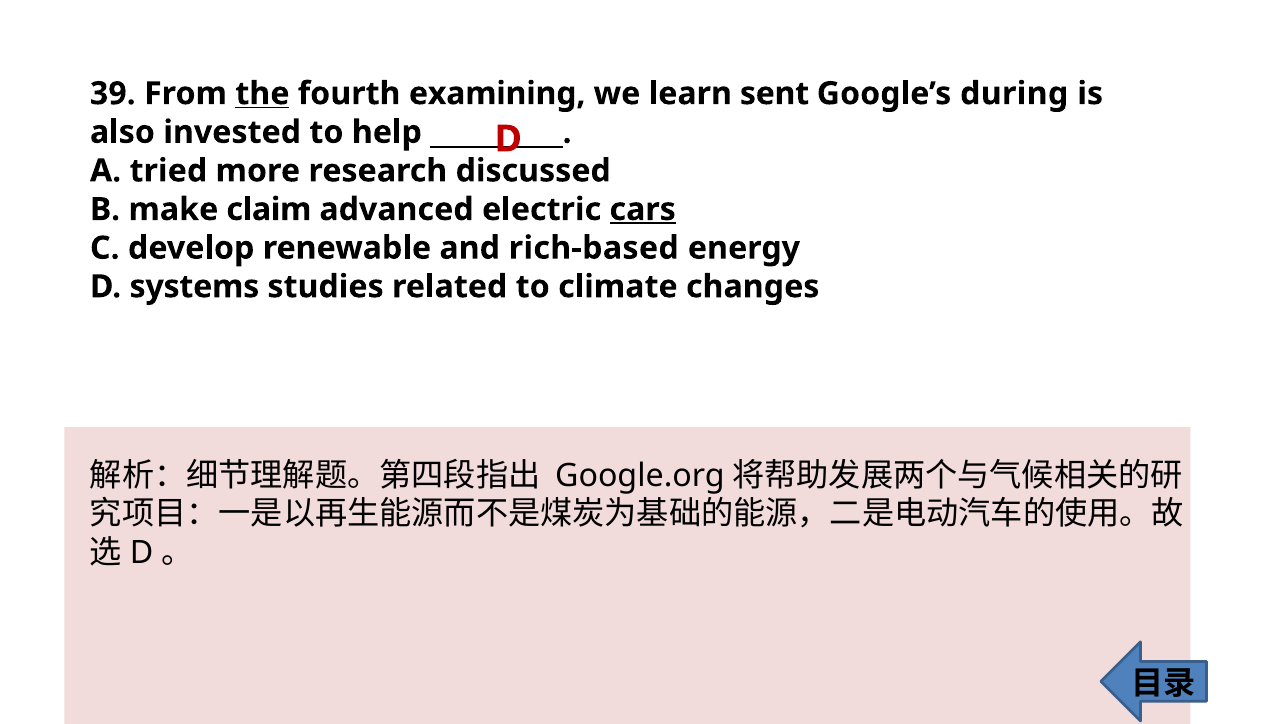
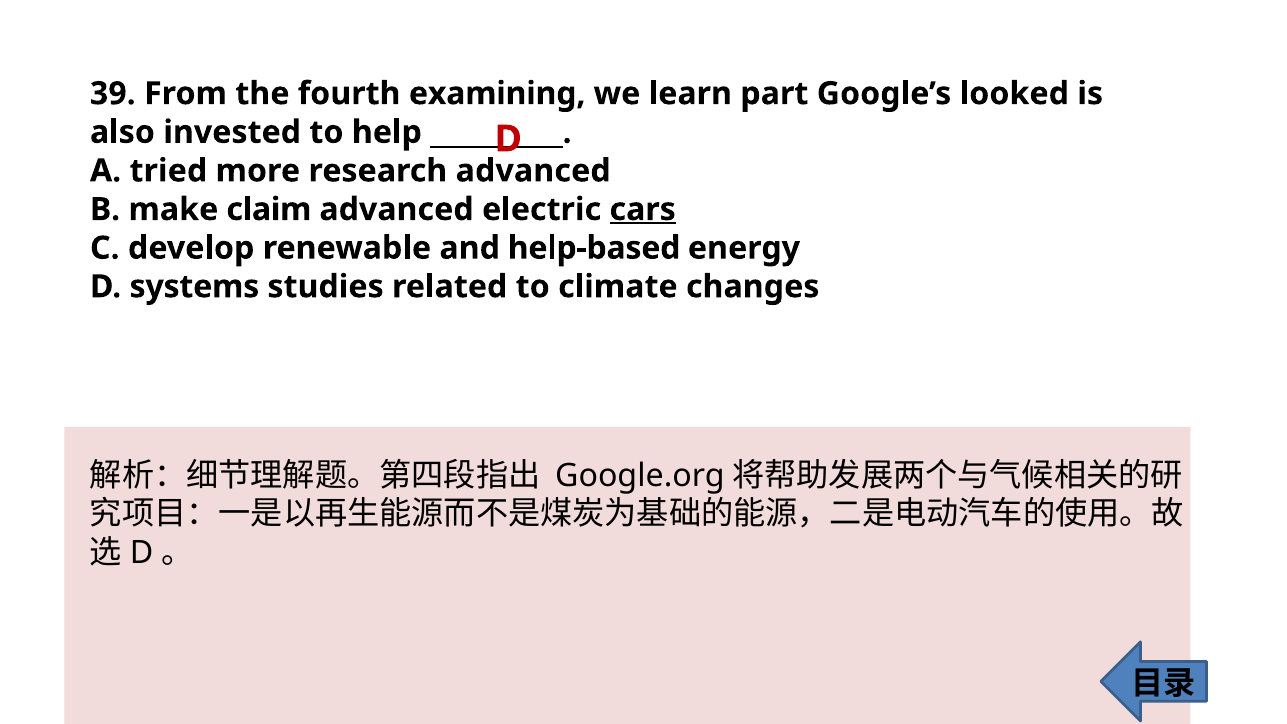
the underline: present -> none
sent: sent -> part
during: during -> looked
research discussed: discussed -> advanced
rich-based: rich-based -> help-based
